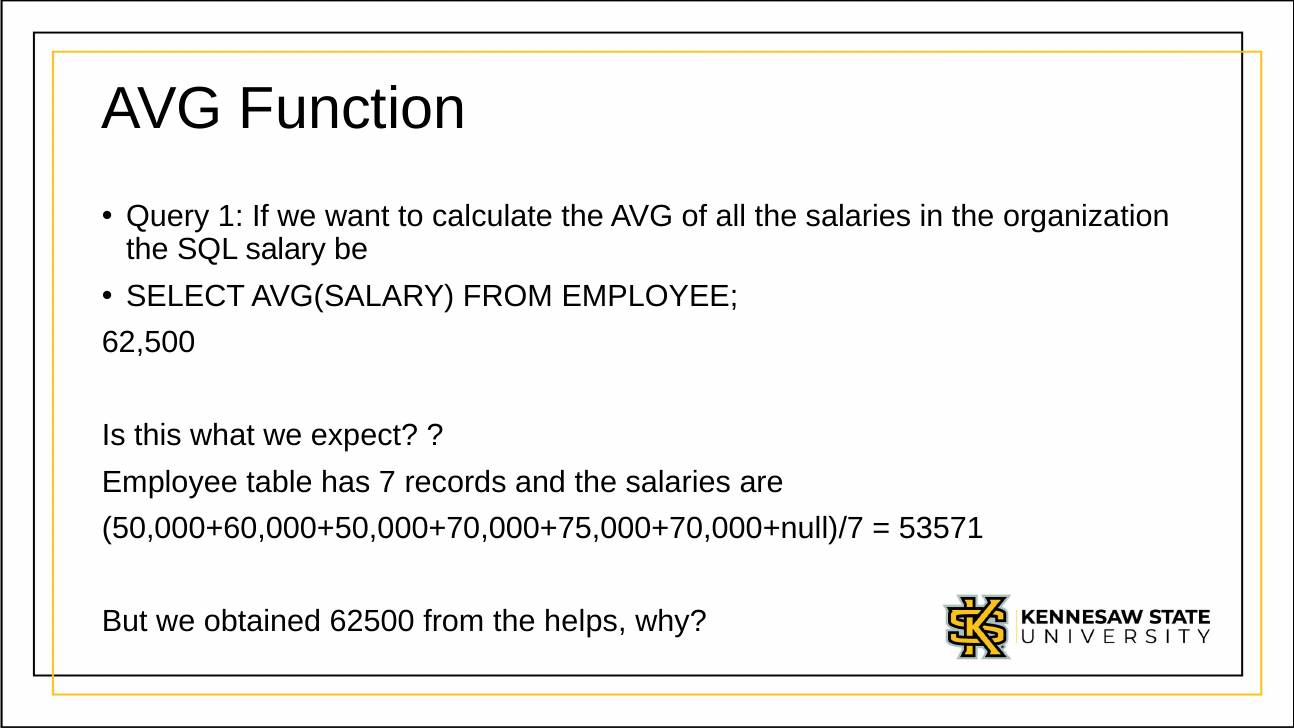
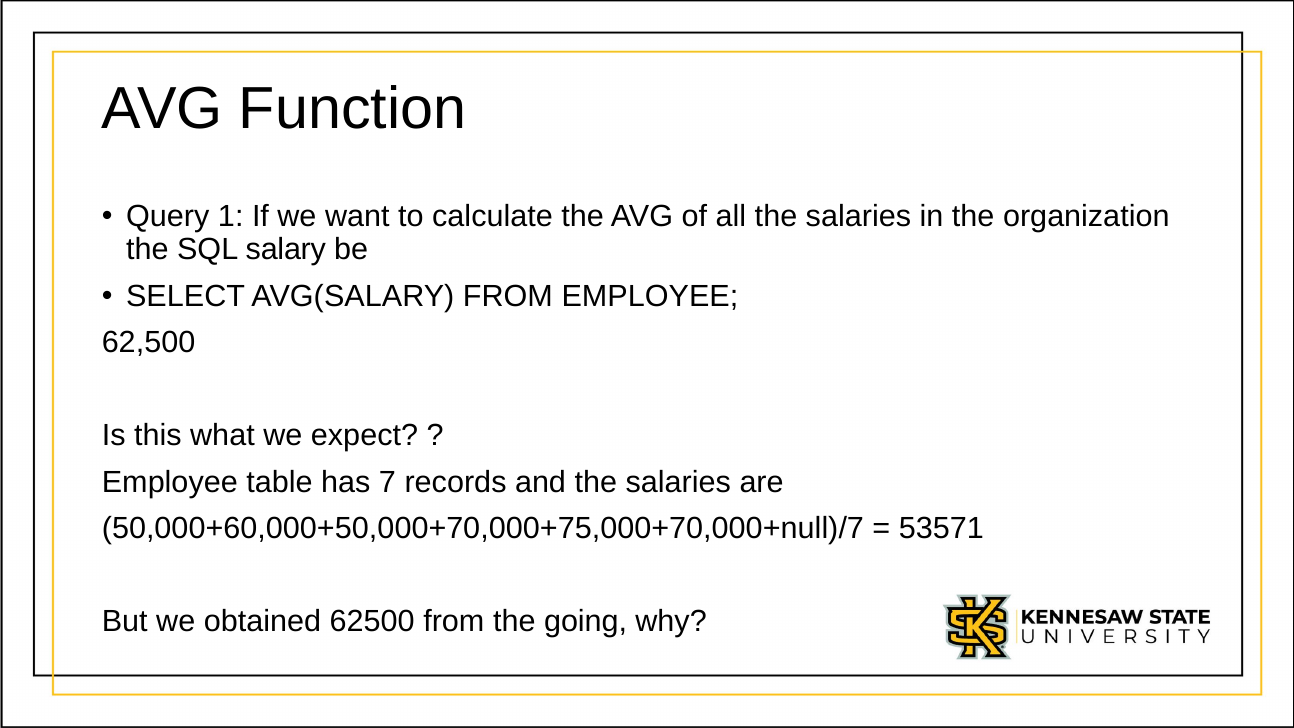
helps: helps -> going
